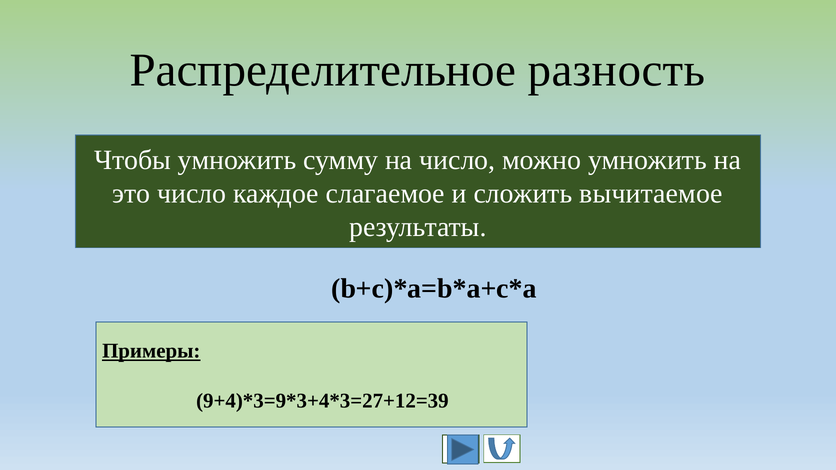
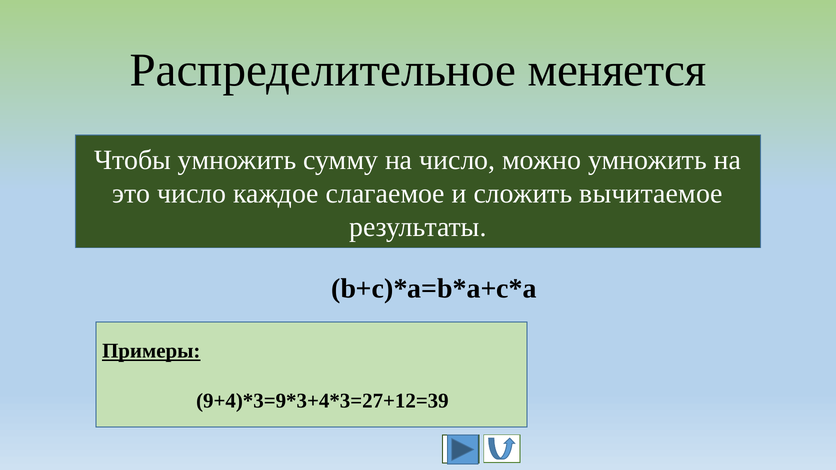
разность: разность -> меняется
